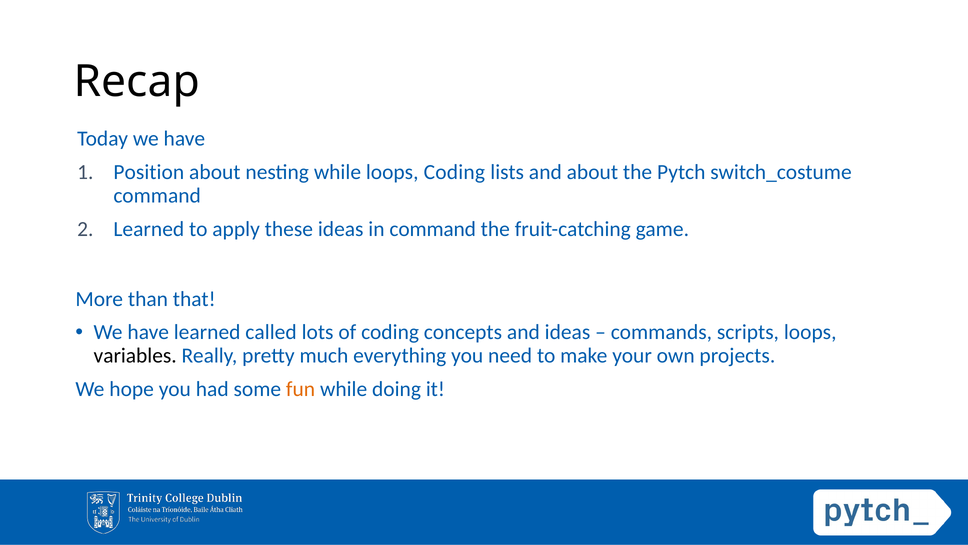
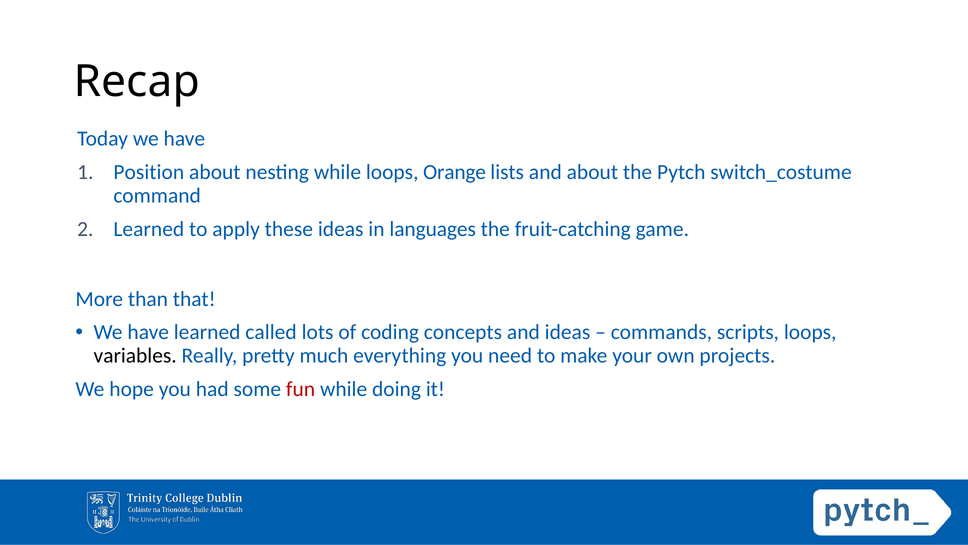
loops Coding: Coding -> Orange
in command: command -> languages
fun colour: orange -> red
